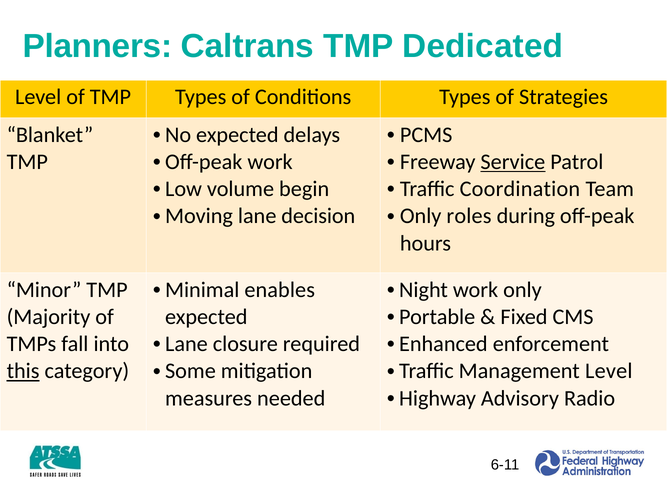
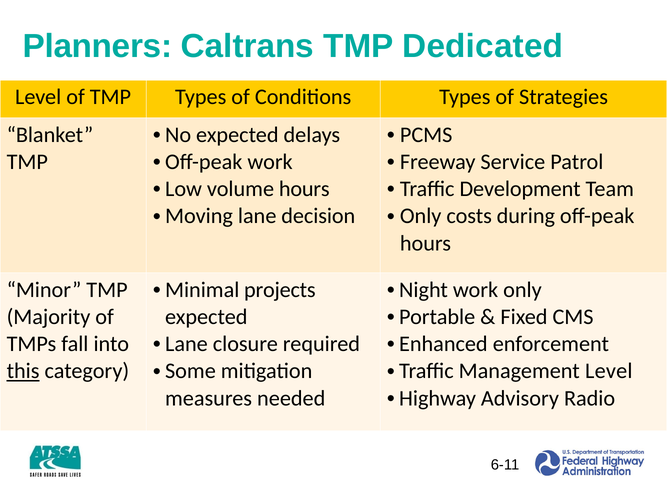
Service underline: present -> none
volume begin: begin -> hours
Coordination: Coordination -> Development
roles: roles -> costs
enables: enables -> projects
